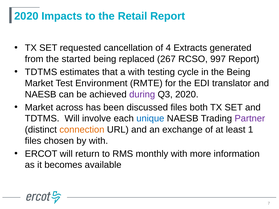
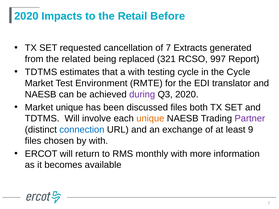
Retail Report: Report -> Before
of 4: 4 -> 7
started: started -> related
267: 267 -> 321
the Being: Being -> Cycle
Market across: across -> unique
unique at (150, 119) colour: blue -> orange
connection colour: orange -> blue
1: 1 -> 9
